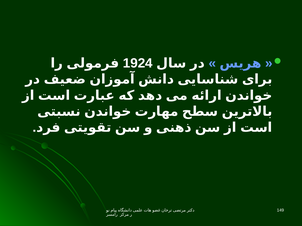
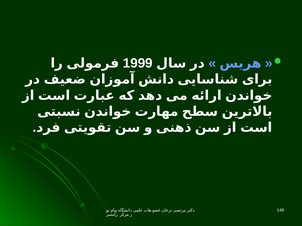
1924: 1924 -> 1999
